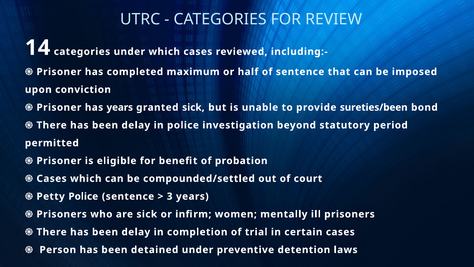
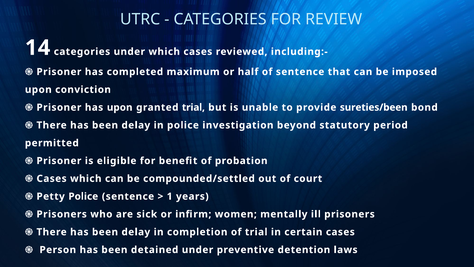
has years: years -> upon
granted sick: sick -> trial
3: 3 -> 1
